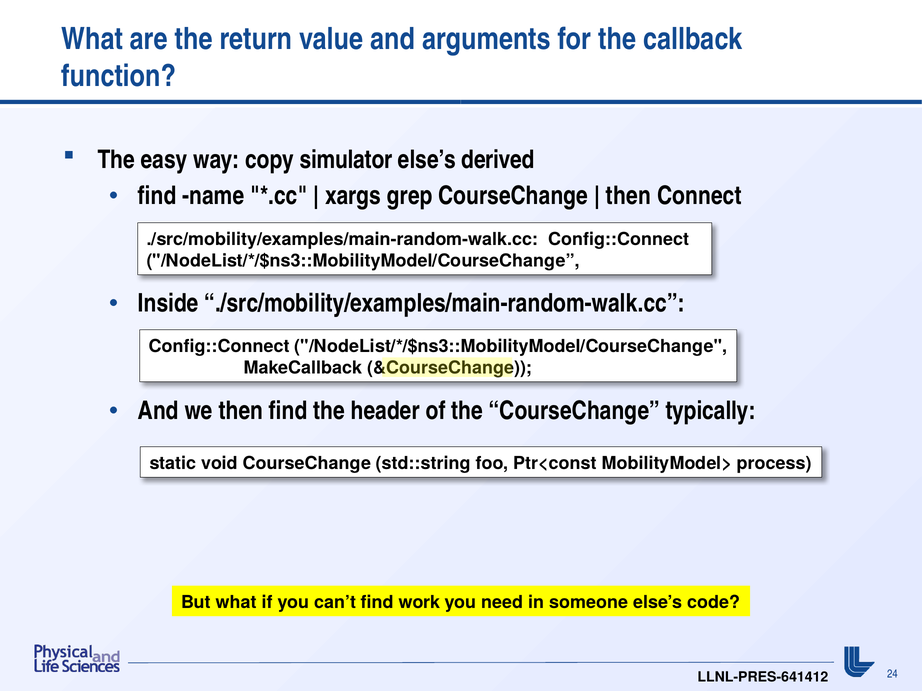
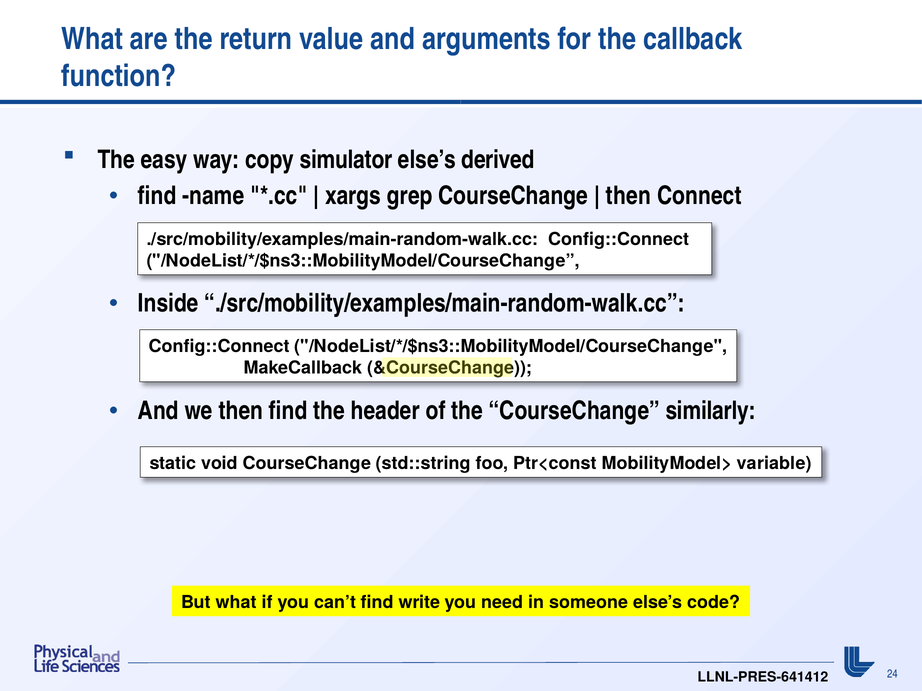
typically: typically -> similarly
process: process -> variable
work: work -> write
